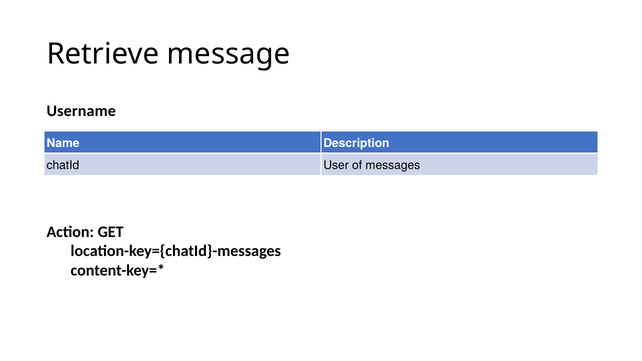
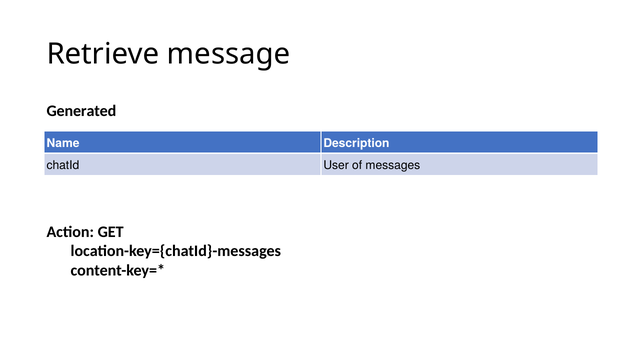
Username: Username -> Generated
